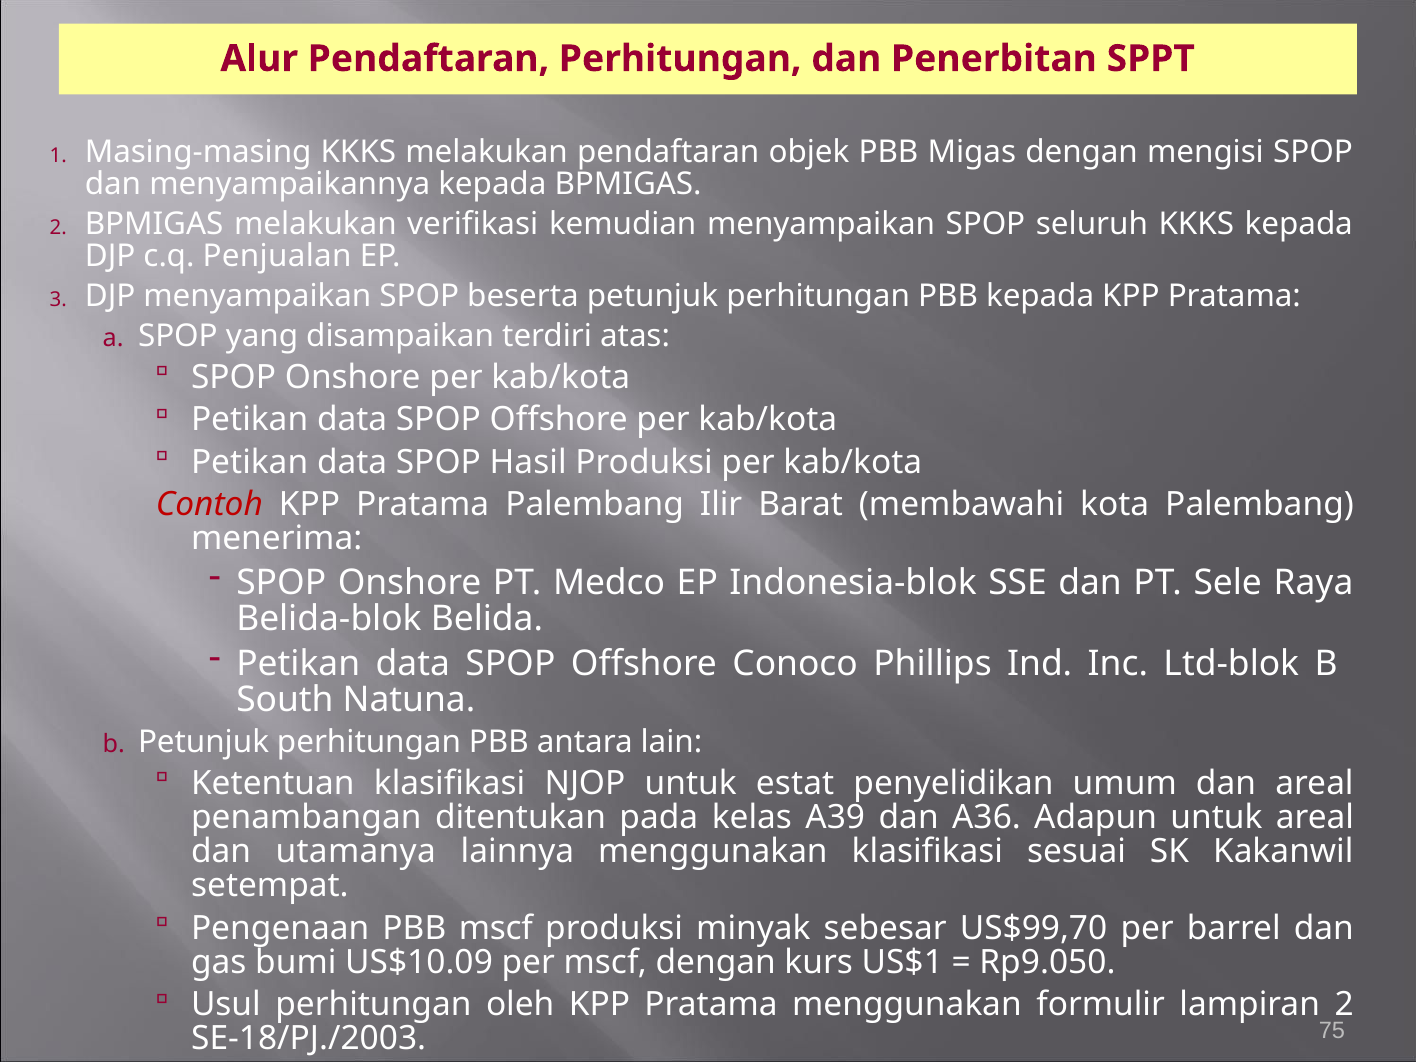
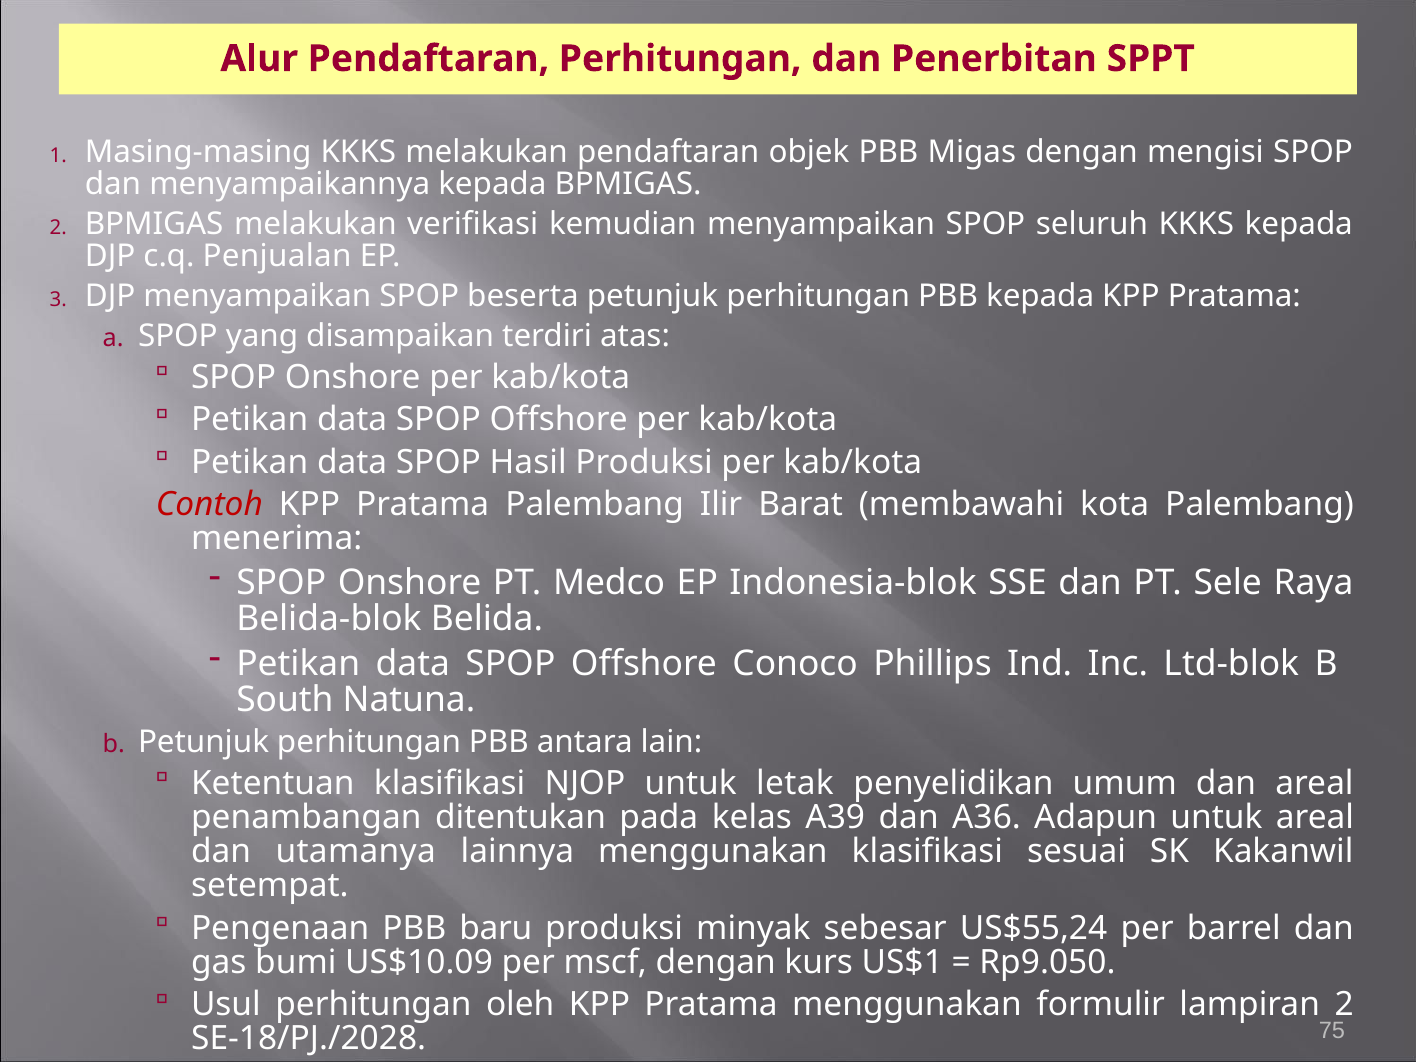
estat: estat -> letak
PBB mscf: mscf -> baru
US$99,70: US$99,70 -> US$55,24
SE-18/PJ./2003: SE-18/PJ./2003 -> SE-18/PJ./2028
